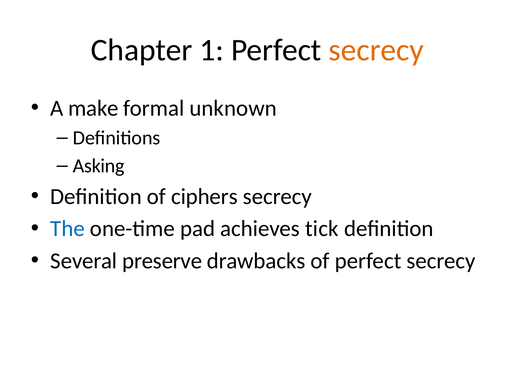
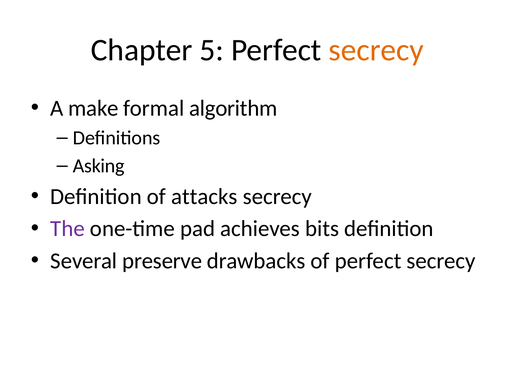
1: 1 -> 5
unknown: unknown -> algorithm
ciphers: ciphers -> attacks
The colour: blue -> purple
tick: tick -> bits
